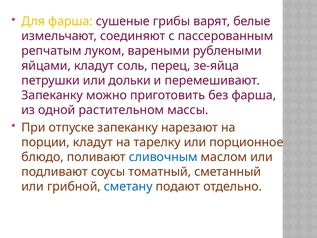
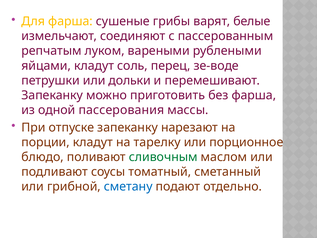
зе-яйца: зе-яйца -> зе-воде
растительном: растительном -> пассерования
сливочным colour: blue -> green
